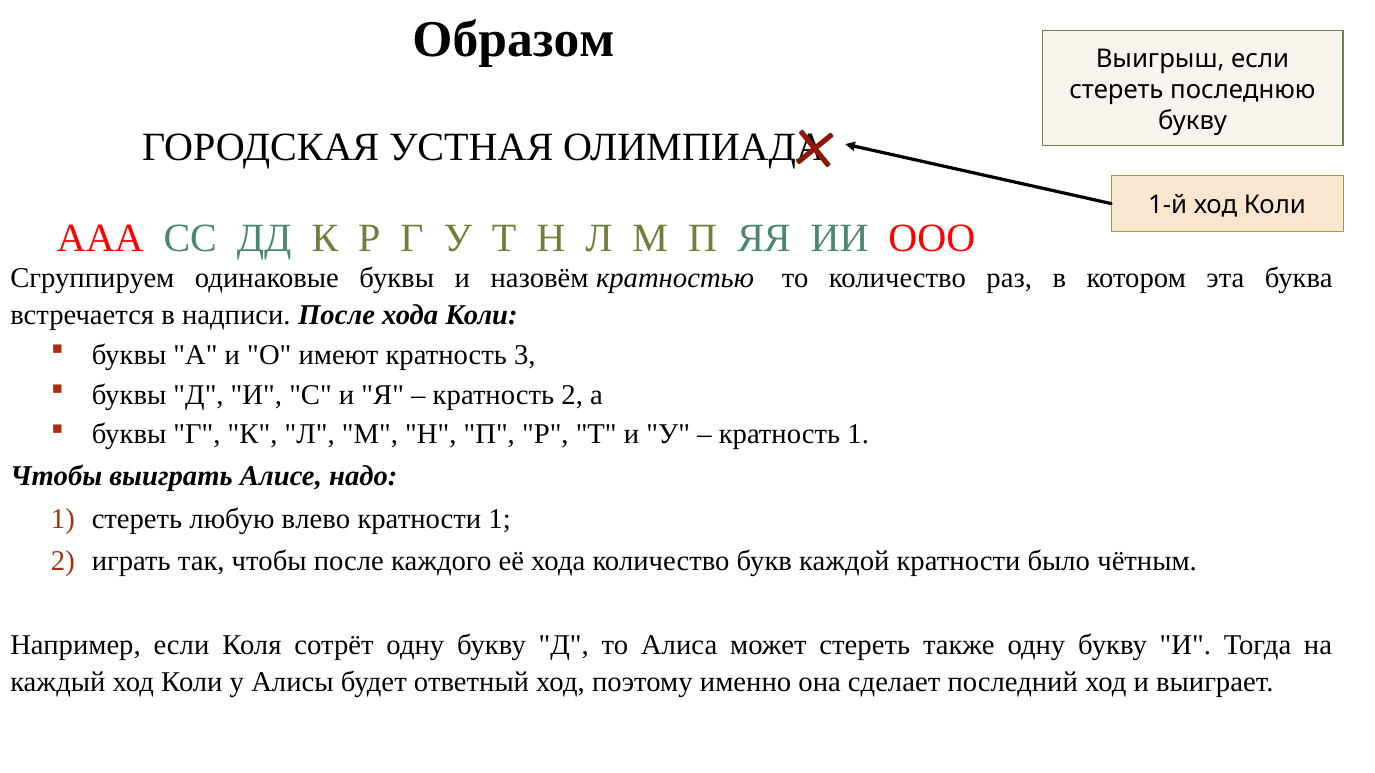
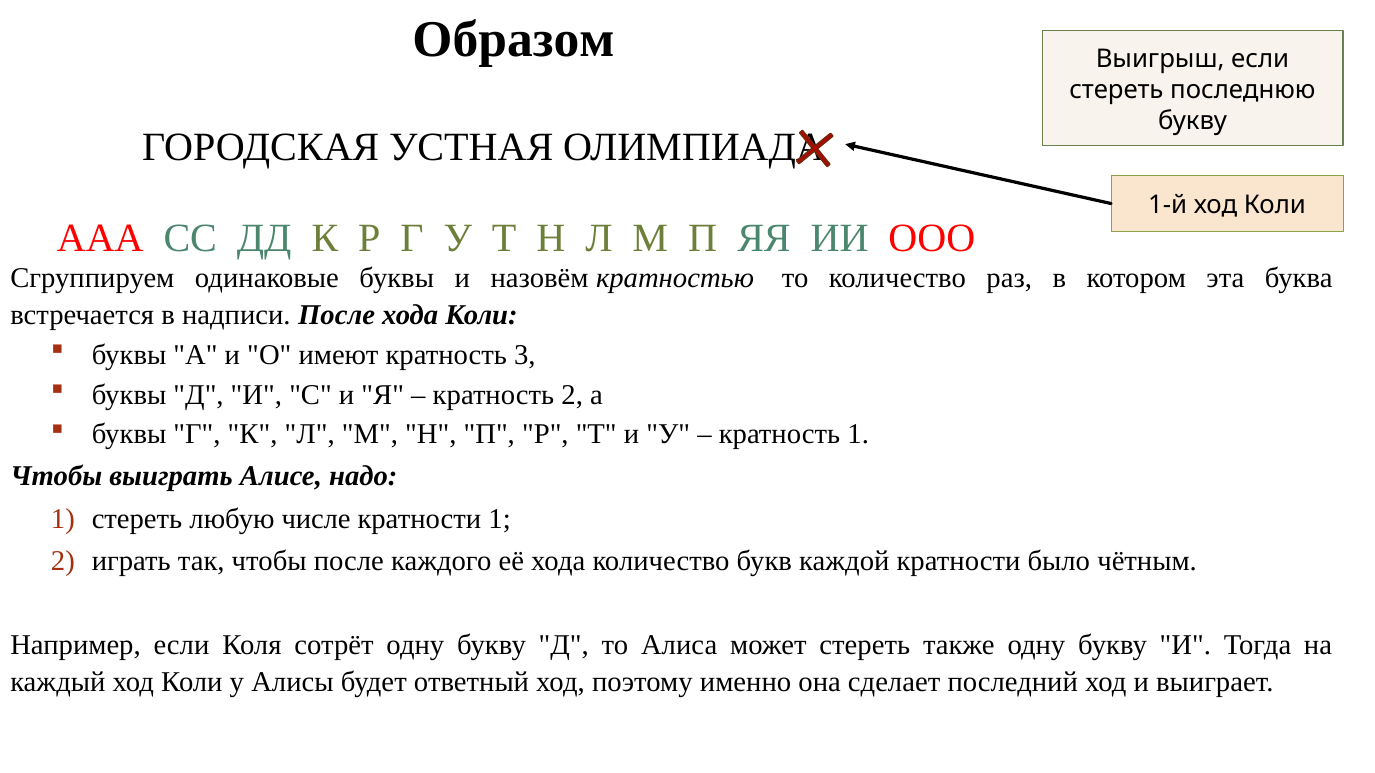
влево: влево -> числе
